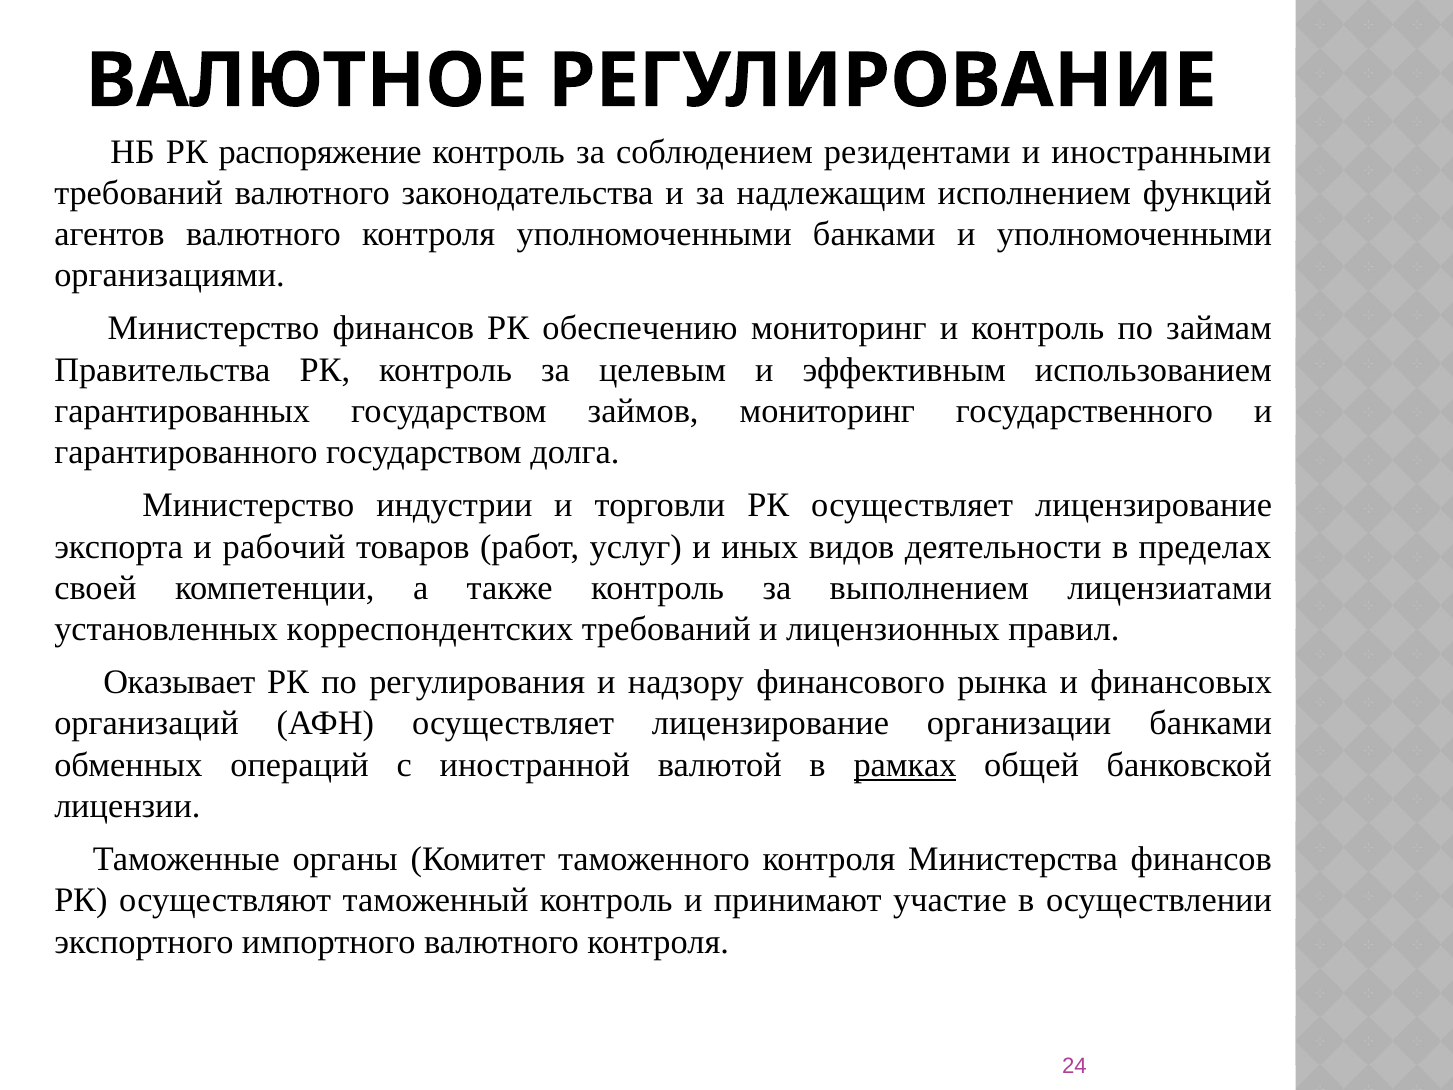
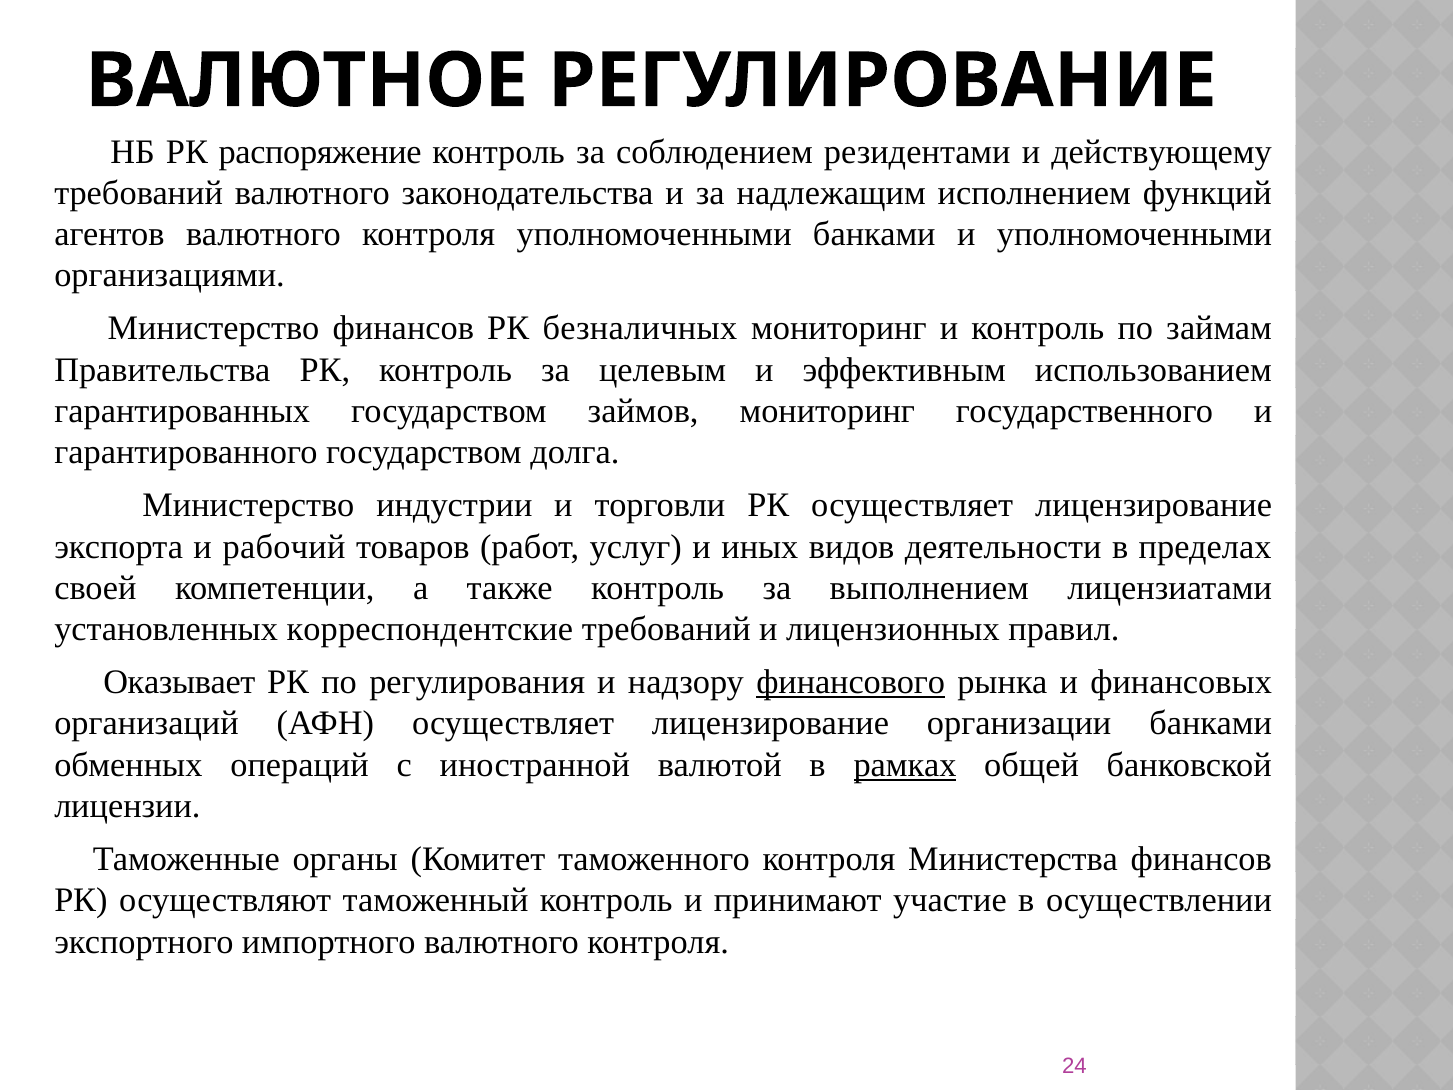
иностранными: иностранными -> действующему
обеспечению: обеспечению -> безналичных
корреспондентских: корреспондентских -> корреспондентские
финансового underline: none -> present
